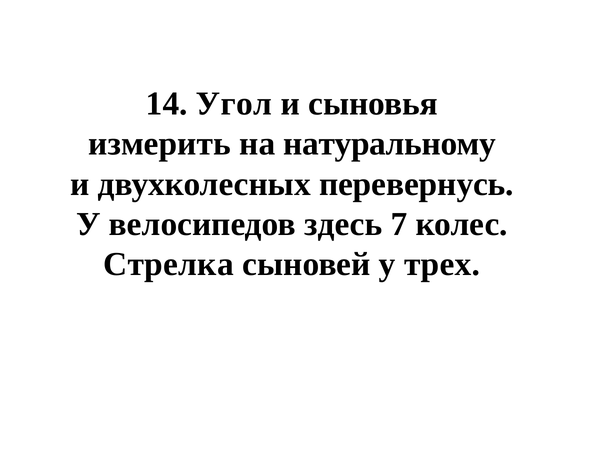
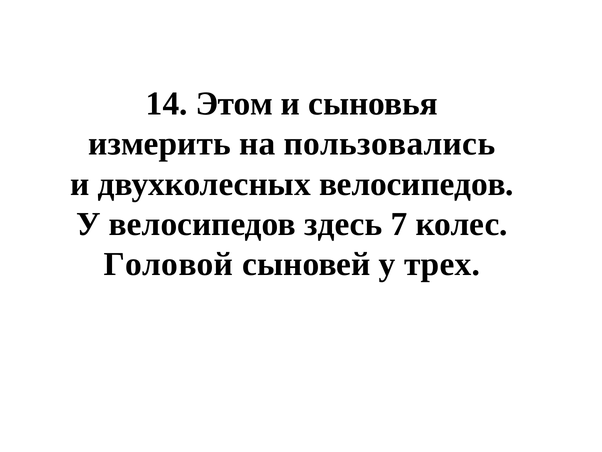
Угол: Угол -> Этом
натуральному: натуральному -> пользовались
двухколесных перевернусь: перевернусь -> велосипедов
Стрелка: Стрелка -> Головой
